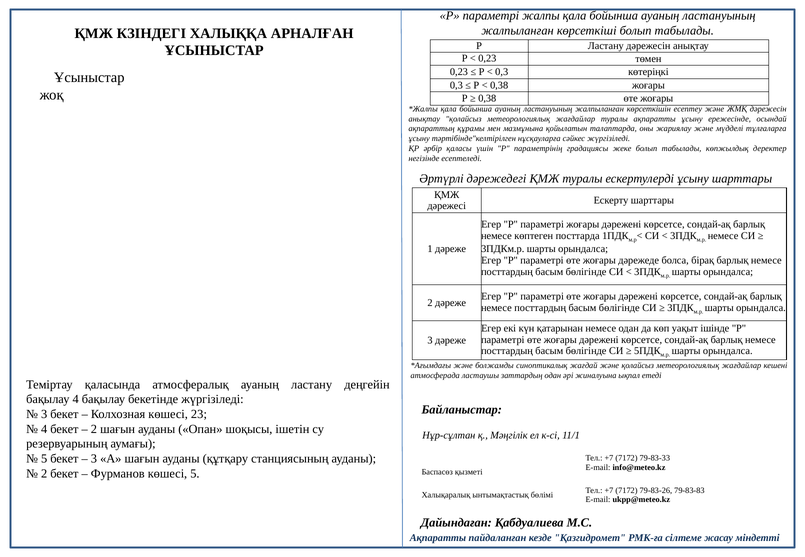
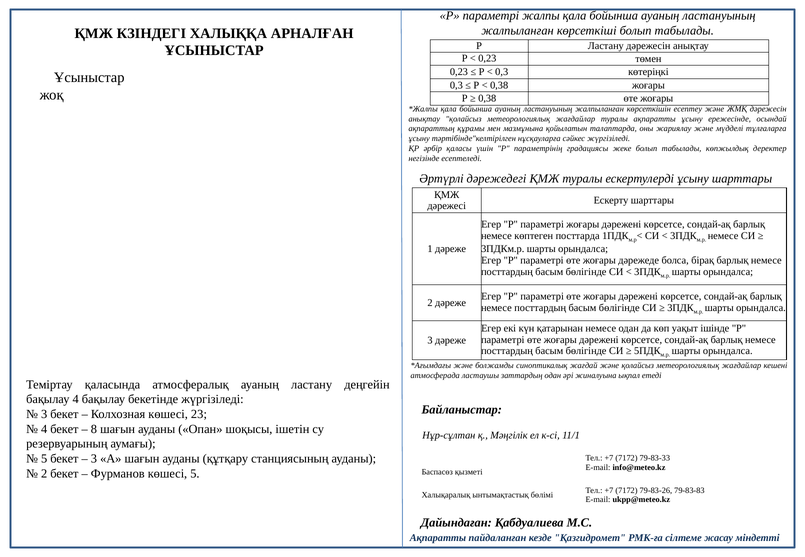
2 at (94, 429): 2 -> 8
